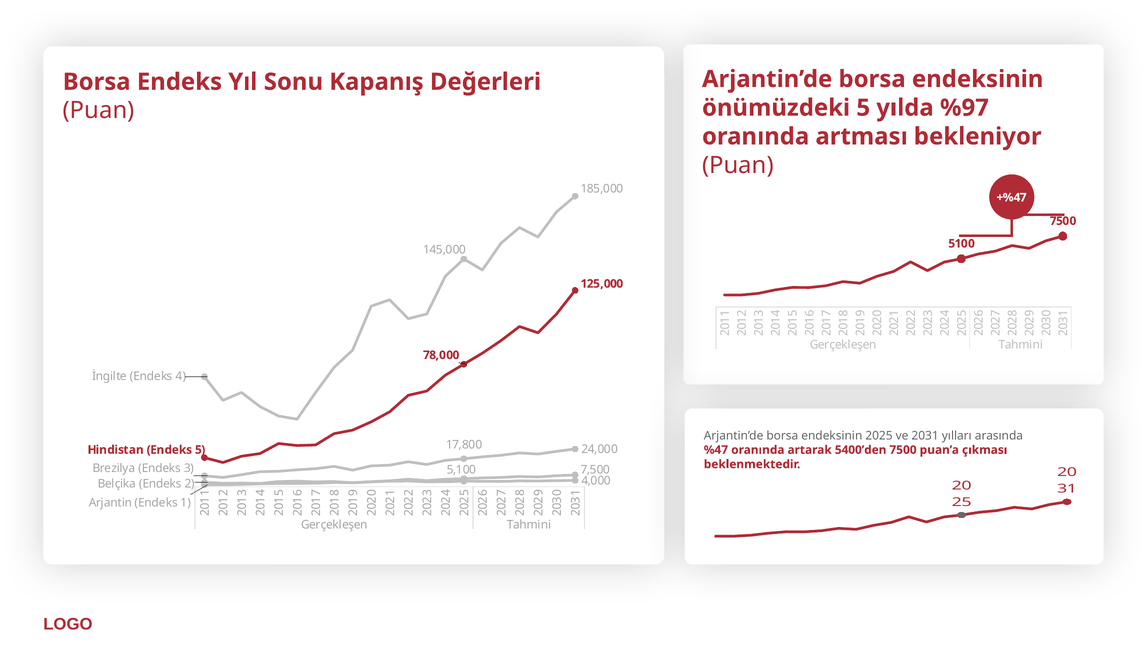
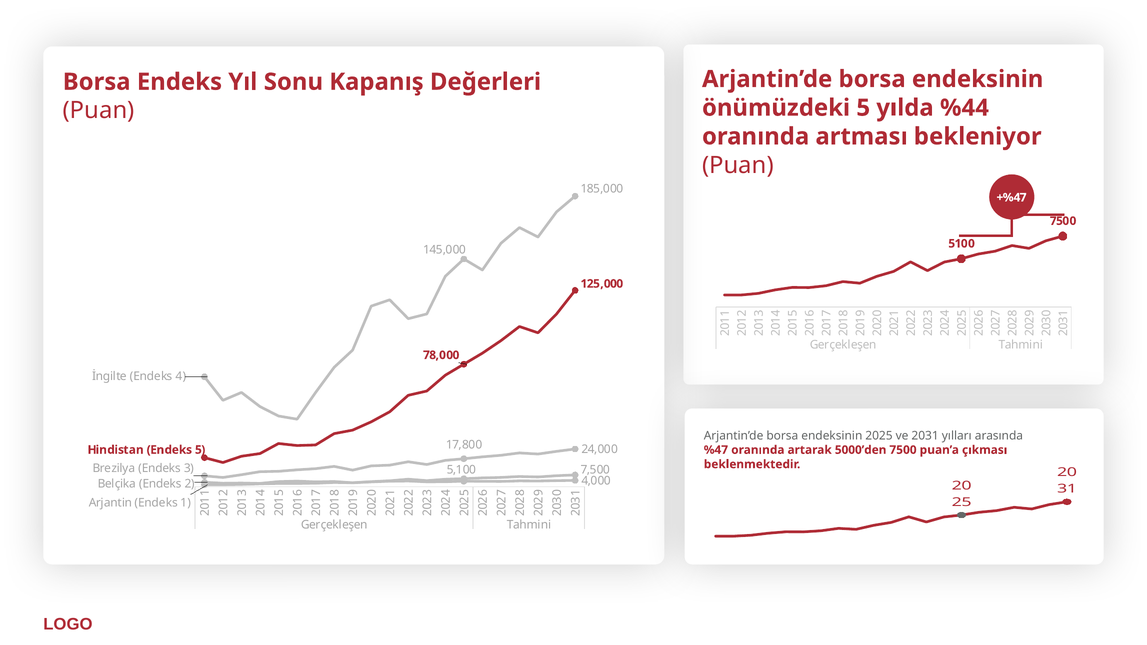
%97: %97 -> %44
5400’den: 5400’den -> 5000’den
